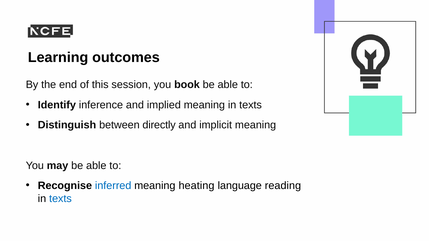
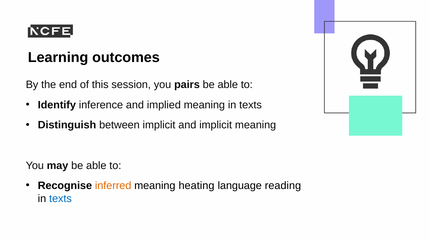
book: book -> pairs
between directly: directly -> implicit
inferred colour: blue -> orange
